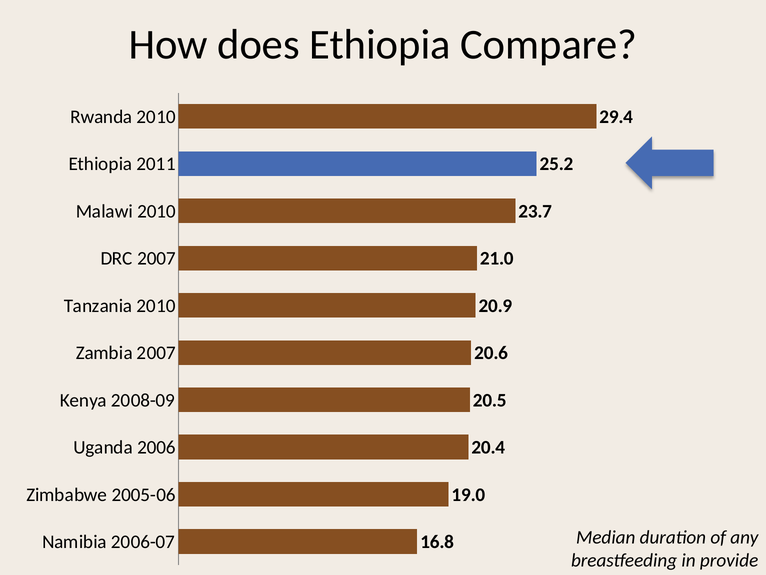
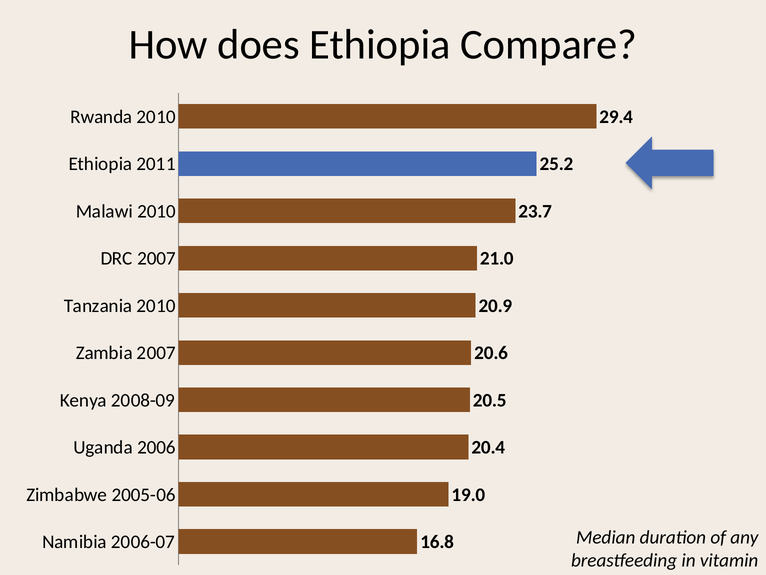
provide: provide -> vitamin
